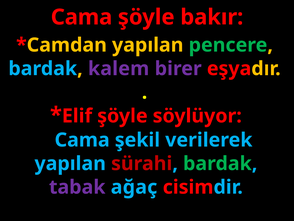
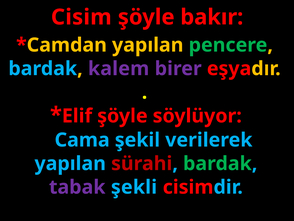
Cama at (82, 17): Cama -> Cisim
ağaç: ağaç -> şekli
